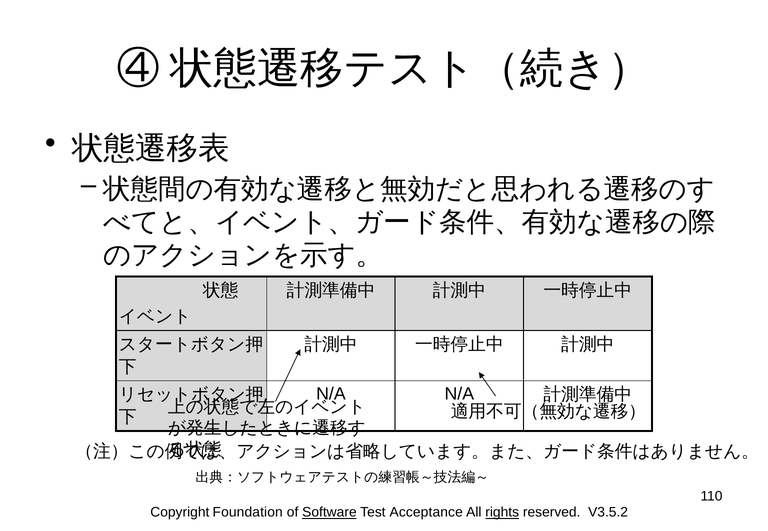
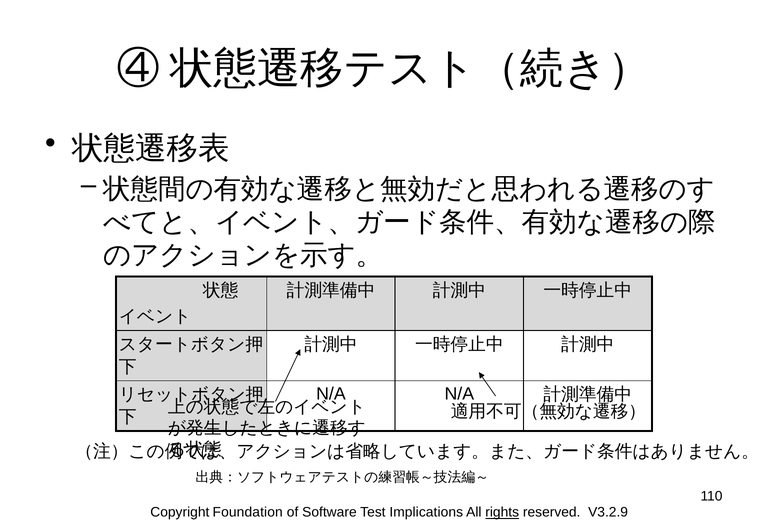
Software underline: present -> none
Acceptance: Acceptance -> Implications
V3.5.2: V3.5.2 -> V3.2.9
